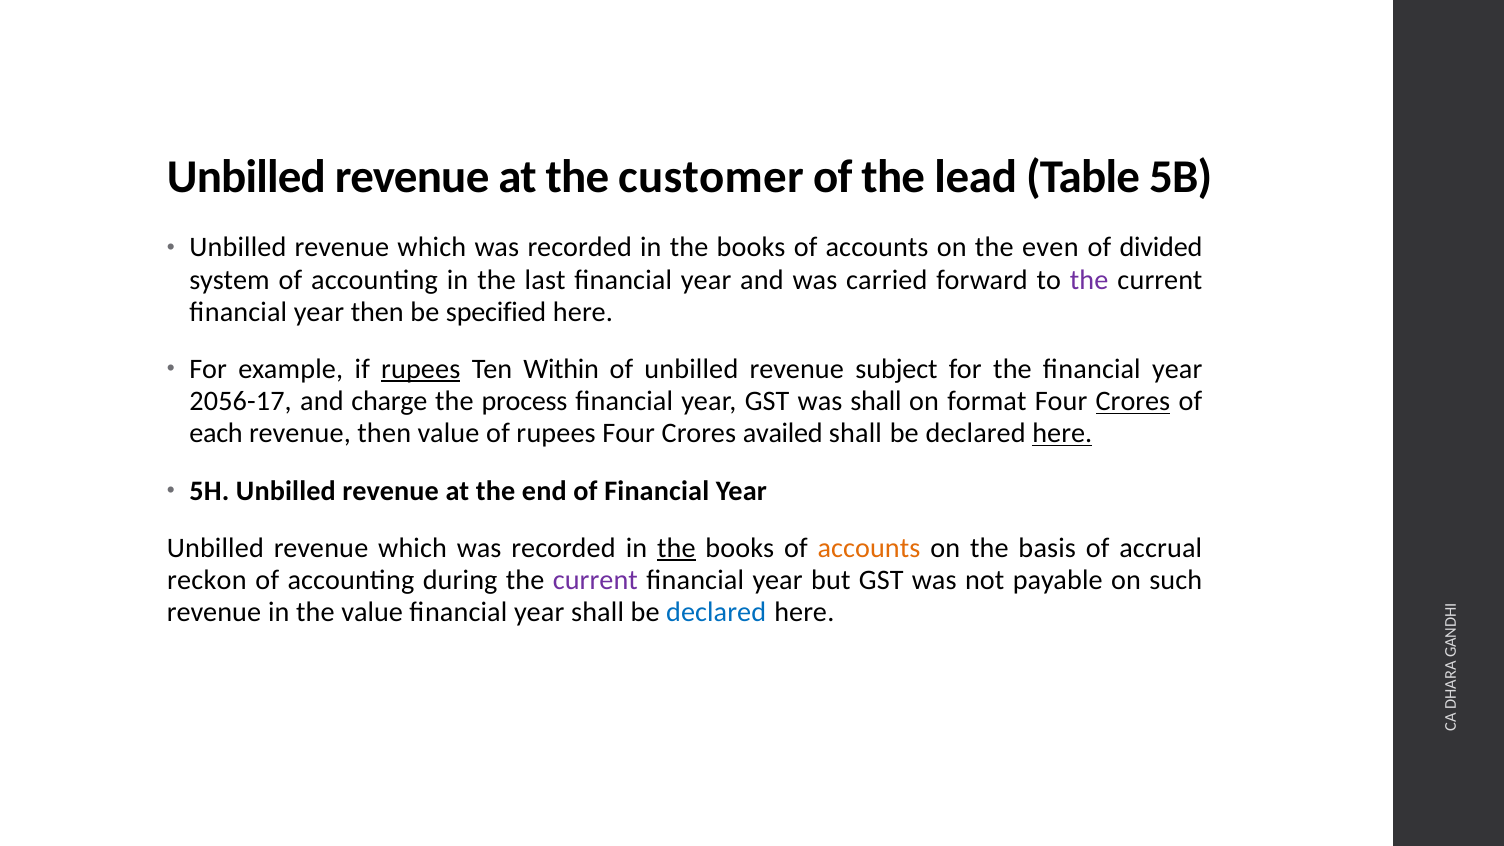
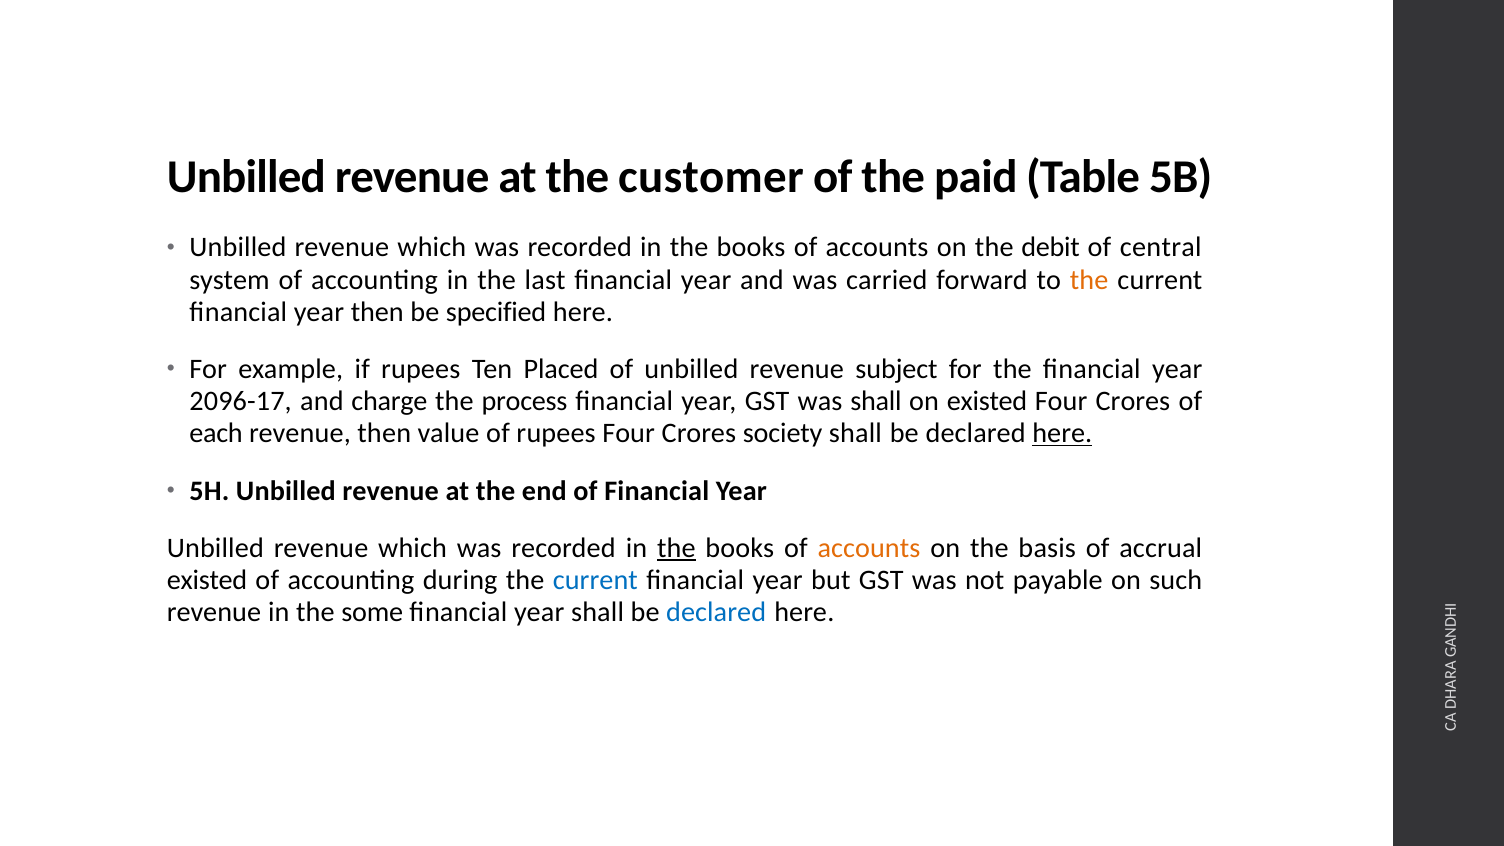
lead: lead -> paid
even: even -> debit
divided: divided -> central
the at (1089, 280) colour: purple -> orange
rupees at (421, 369) underline: present -> none
Within: Within -> Placed
2056-17: 2056-17 -> 2096-17
on format: format -> existed
Crores at (1133, 401) underline: present -> none
availed: availed -> society
reckon at (207, 580): reckon -> existed
current at (595, 580) colour: purple -> blue
the value: value -> some
